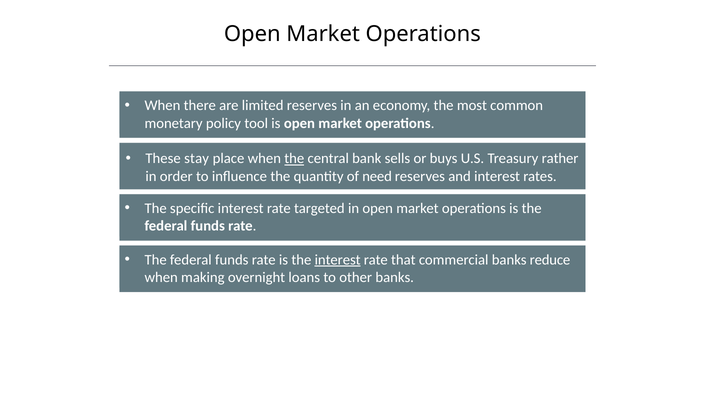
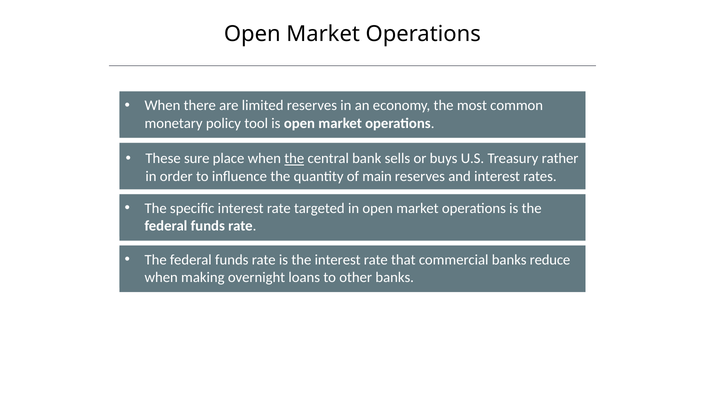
stay: stay -> sure
need: need -> main
interest at (338, 260) underline: present -> none
